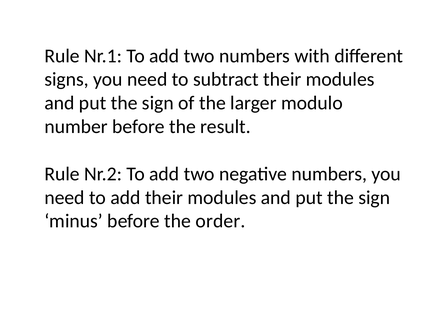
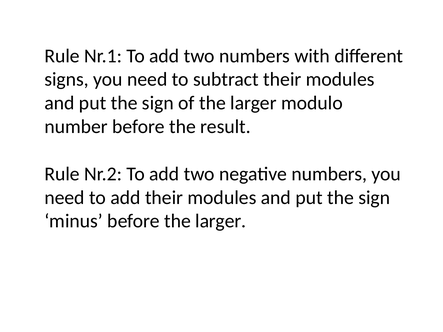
before the order: order -> larger
